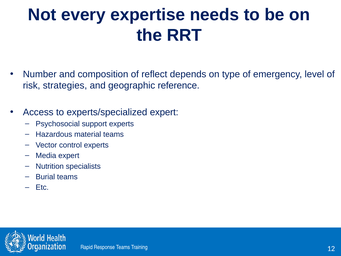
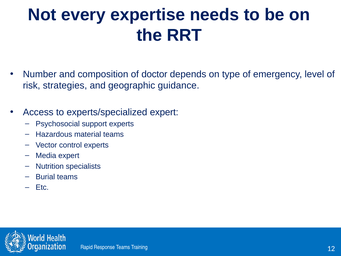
reflect: reflect -> doctor
reference: reference -> guidance
